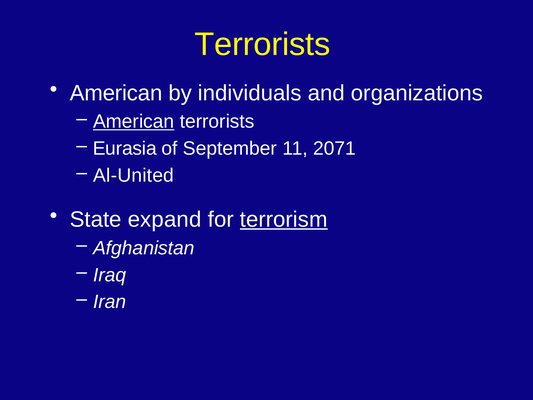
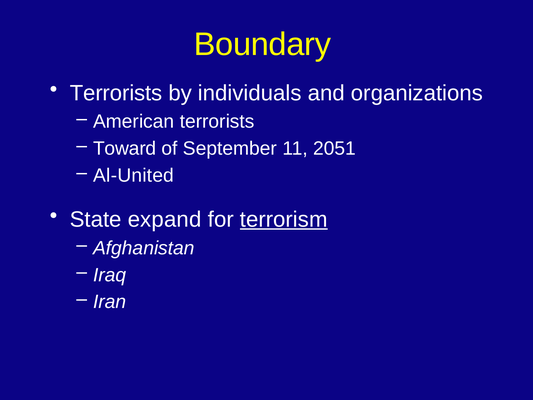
Terrorists at (262, 44): Terrorists -> Boundary
American at (116, 93): American -> Terrorists
American at (134, 122) underline: present -> none
Eurasia: Eurasia -> Toward
2071: 2071 -> 2051
